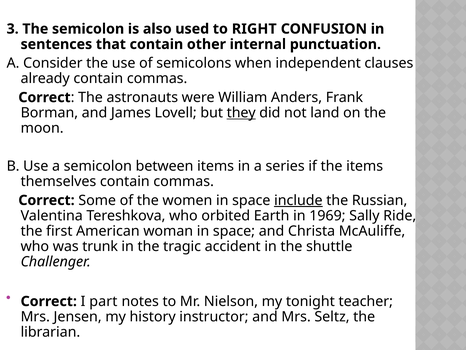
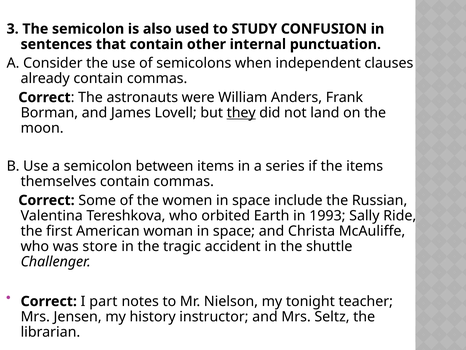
RIGHT: RIGHT -> STUDY
include underline: present -> none
1969: 1969 -> 1993
trunk: trunk -> store
